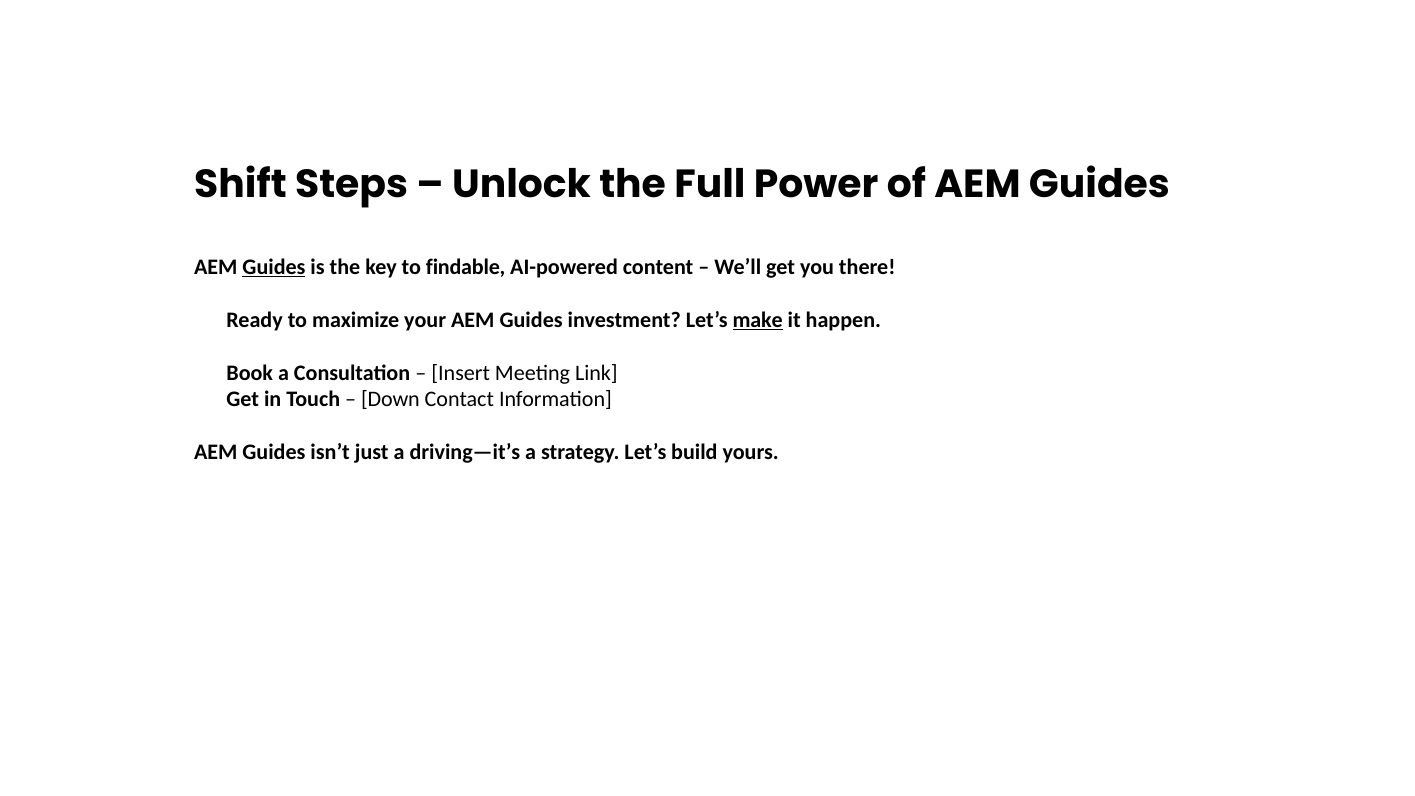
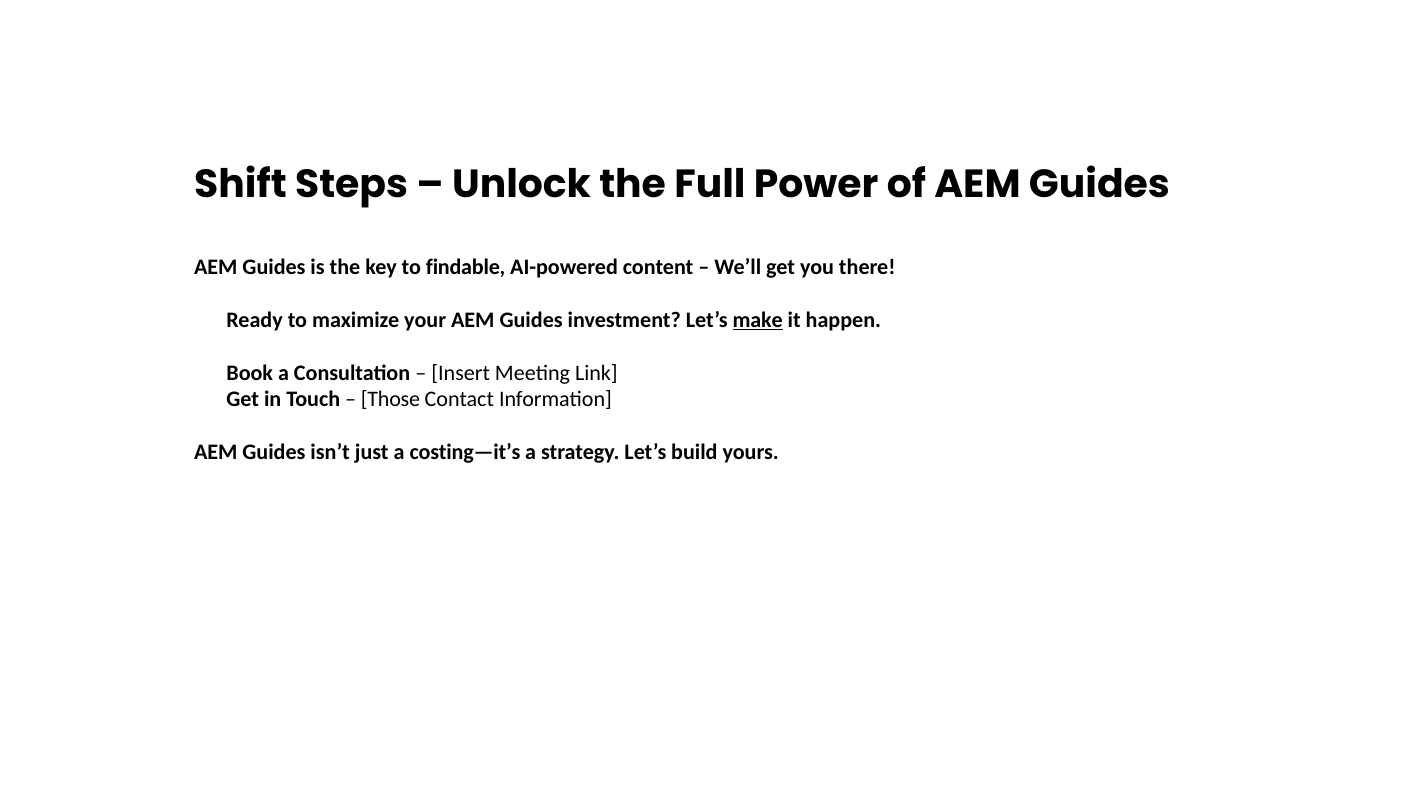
Guides at (274, 267) underline: present -> none
Down: Down -> Those
driving—it’s: driving—it’s -> costing—it’s
